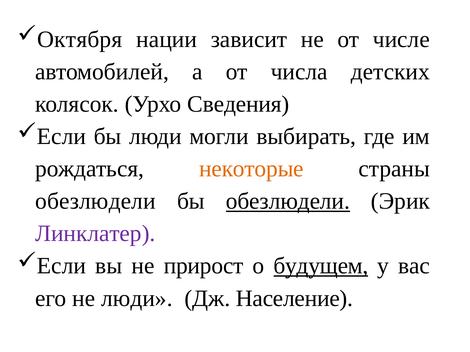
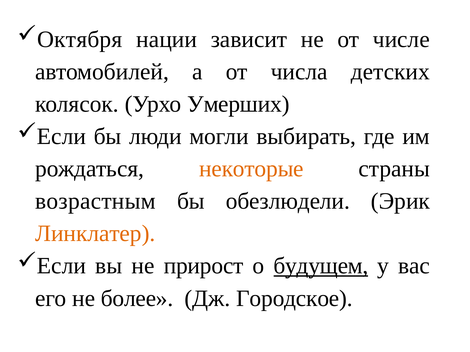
Cведения: Cведения -> Умерших
обезлюдели at (95, 201): обезлюдели -> возрастным
обезлюдели at (288, 201) underline: present -> none
Линклатер colour: purple -> orange
не люди: люди -> более
Население: Население -> Городское
